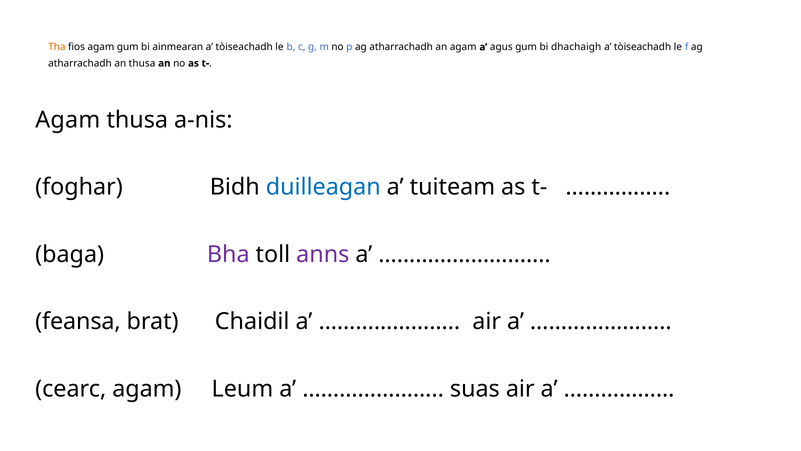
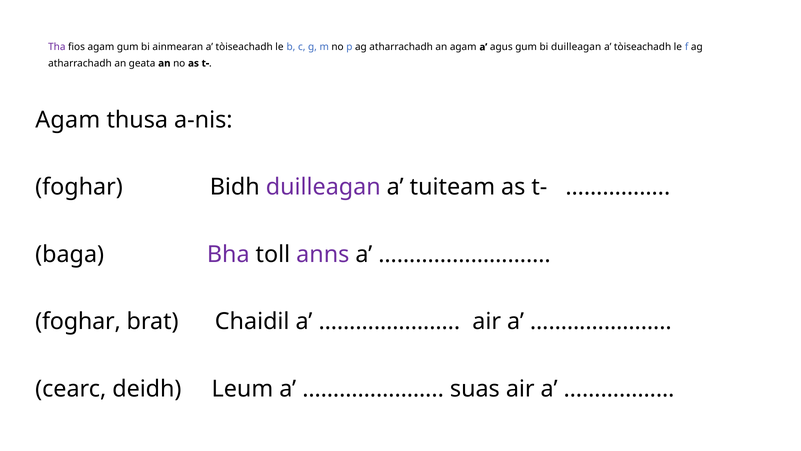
Tha colour: orange -> purple
bi dhachaigh: dhachaigh -> duilleagan
an thusa: thusa -> geata
duilleagan at (323, 187) colour: blue -> purple
feansa at (78, 321): feansa -> foghar
cearc agam: agam -> deidh
